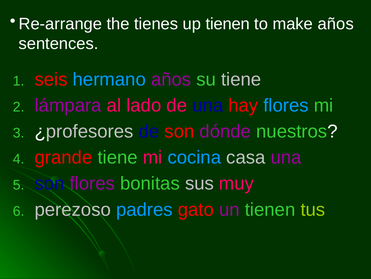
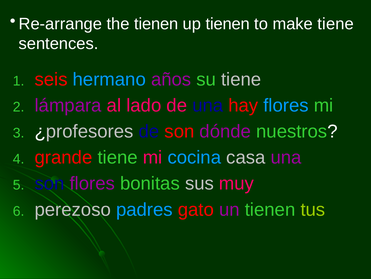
the tienes: tienes -> tienen
make años: años -> tiene
